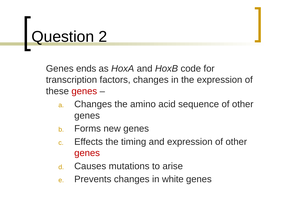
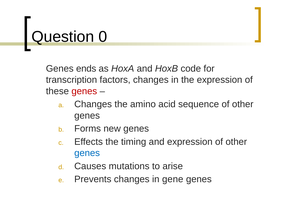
2: 2 -> 0
genes at (87, 153) colour: red -> blue
white: white -> gene
